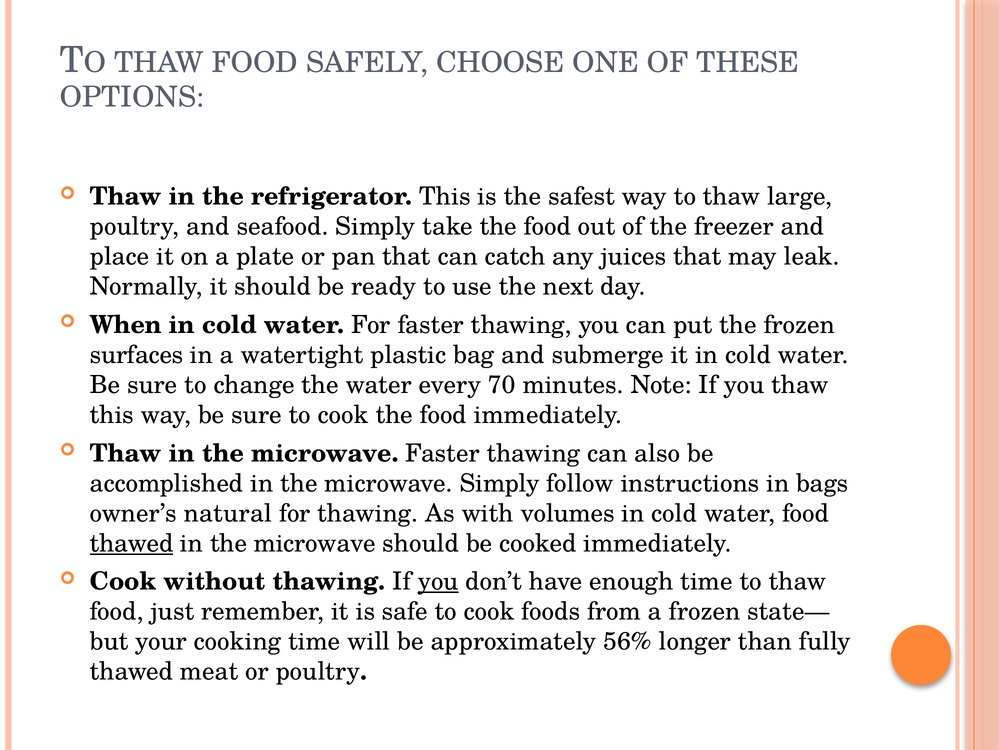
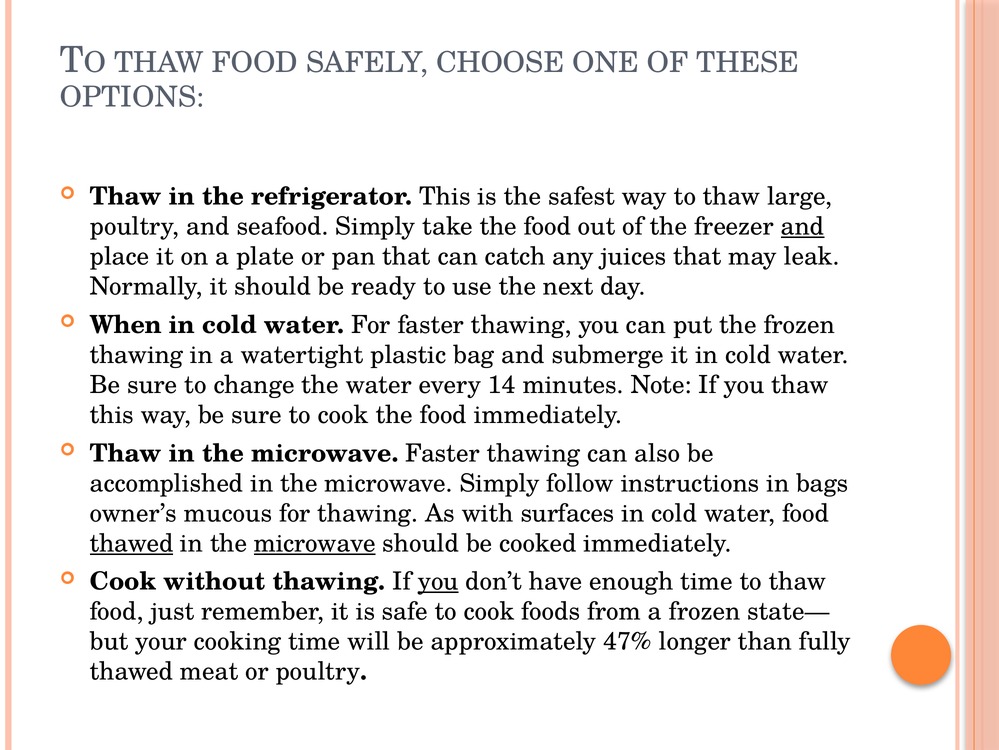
and at (803, 226) underline: none -> present
surfaces at (137, 355): surfaces -> thawing
70: 70 -> 14
natural: natural -> mucous
volumes: volumes -> surfaces
microwave at (315, 543) underline: none -> present
56%: 56% -> 47%
